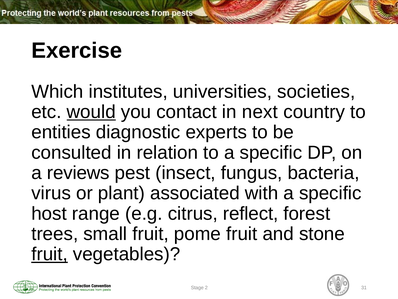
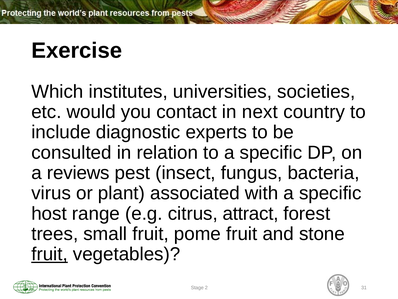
would underline: present -> none
entities: entities -> include
reflect: reflect -> attract
